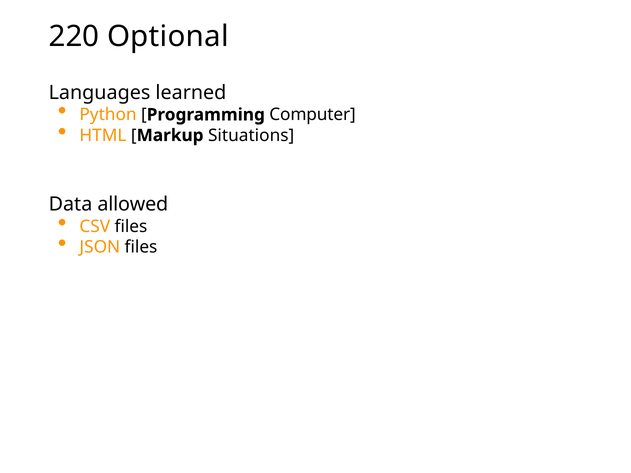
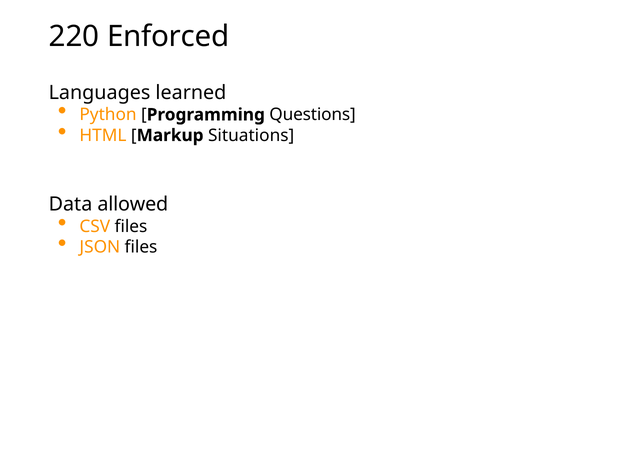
Optional: Optional -> Enforced
Computer: Computer -> Questions
